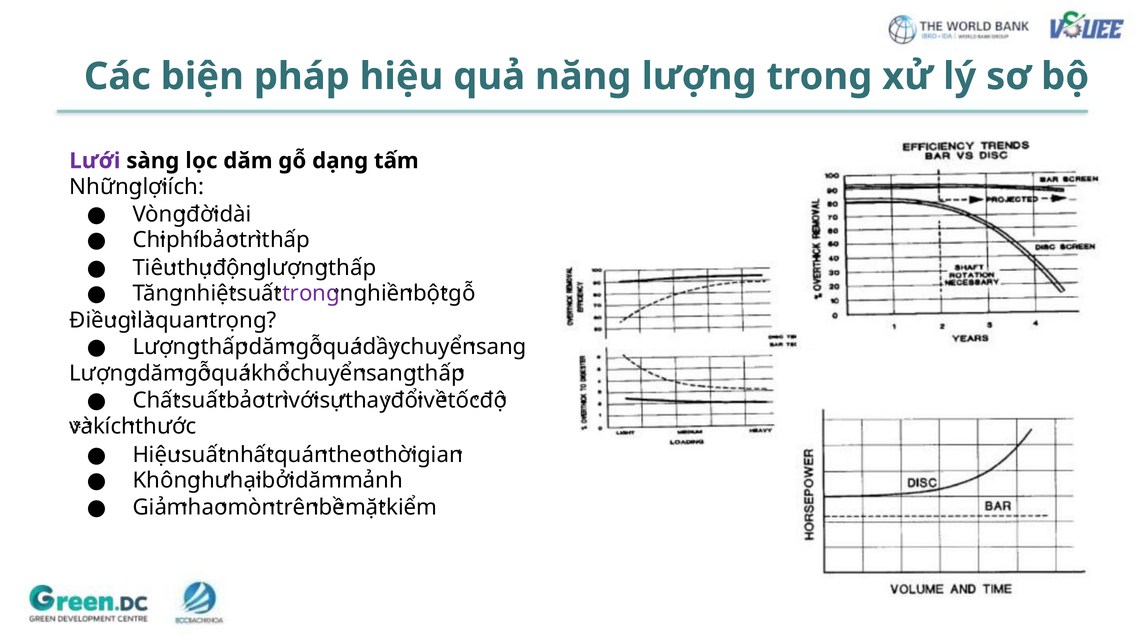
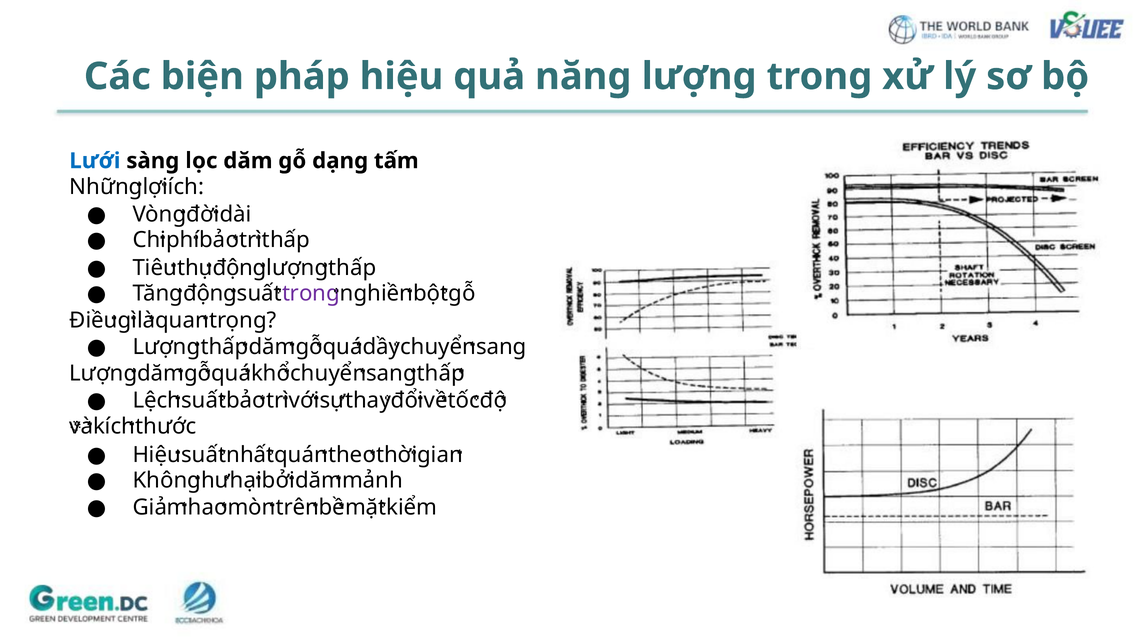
Lưới colour: purple -> blue
nhiệt at (210, 294): nhiệt -> động
Chất: Chất -> Lệch
